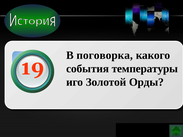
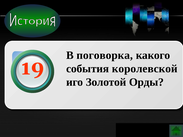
температуры: температуры -> королевской
